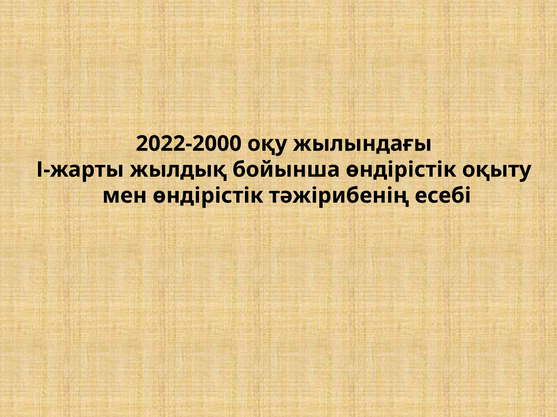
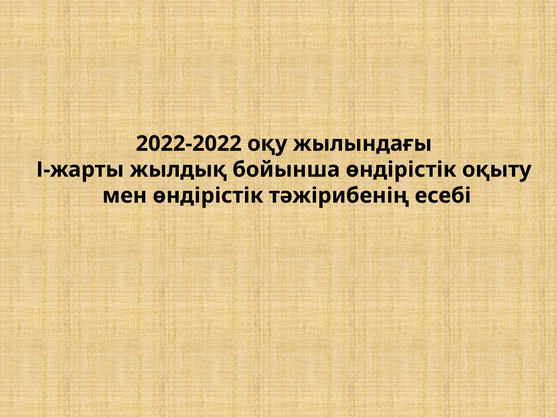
2022-2000: 2022-2000 -> 2022-2022
